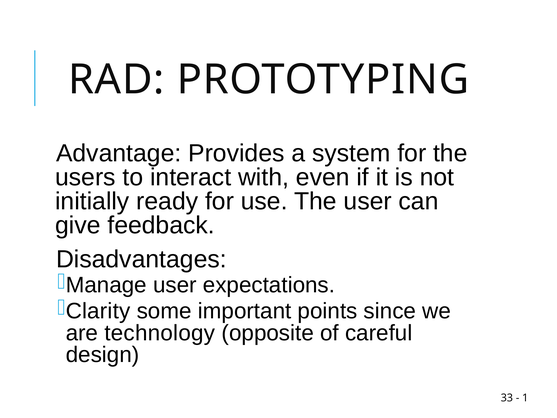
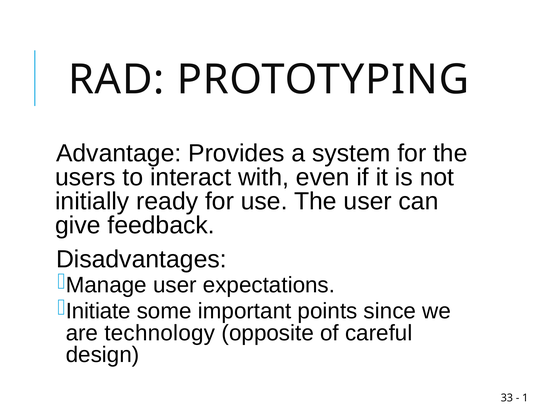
Clarity: Clarity -> Initiate
